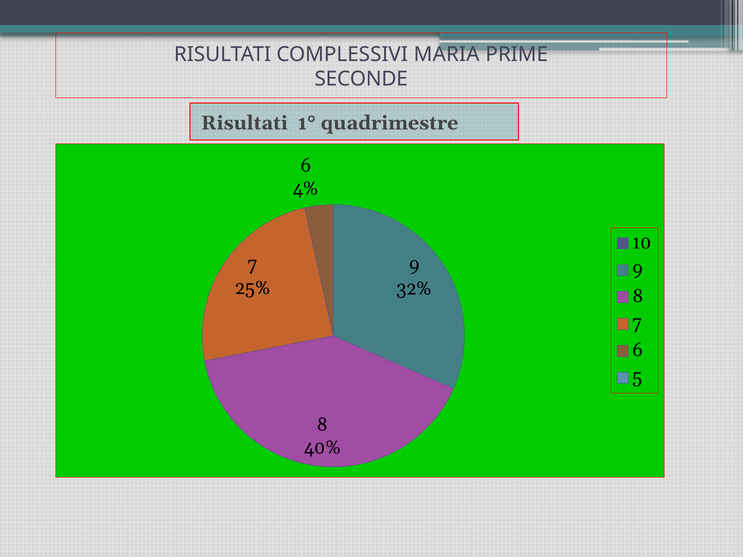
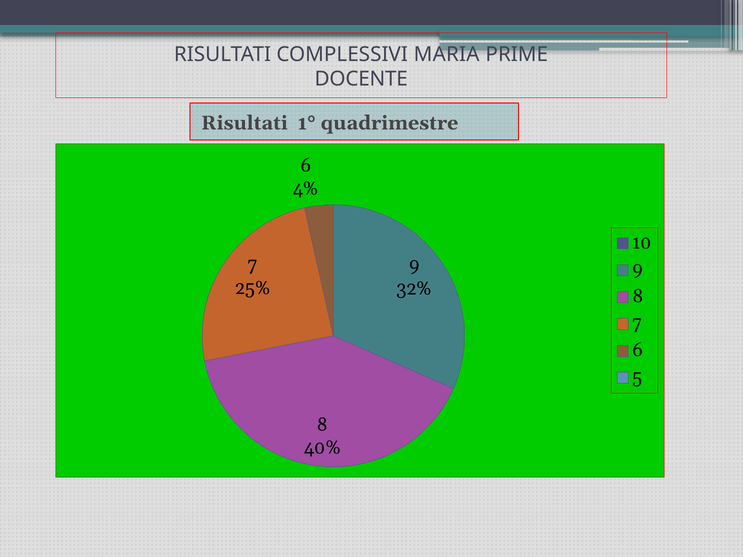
SECONDE: SECONDE -> DOCENTE
